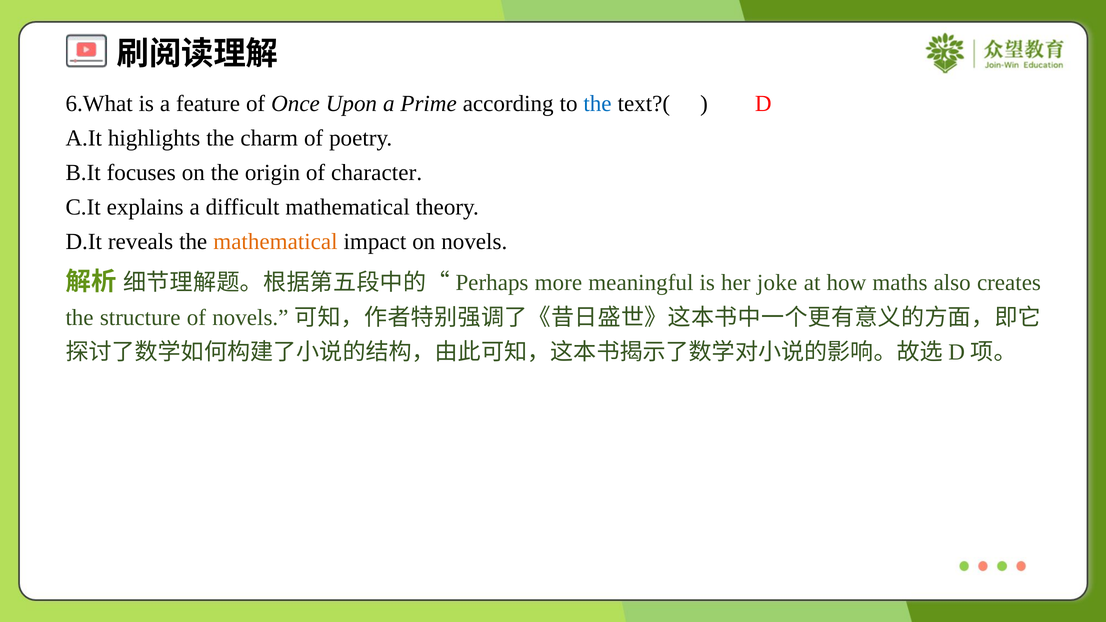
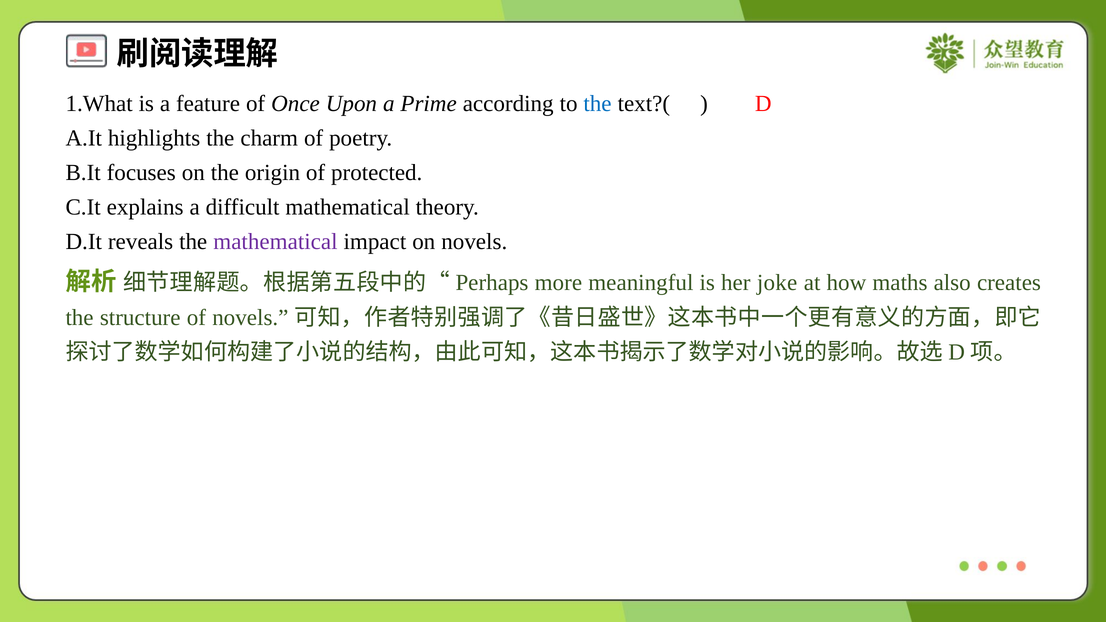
6.What: 6.What -> 1.What
character: character -> protected
mathematical at (275, 242) colour: orange -> purple
